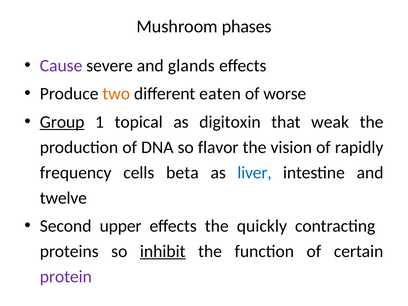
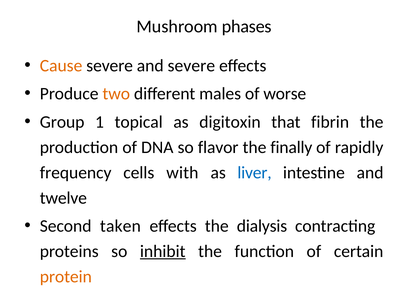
Cause colour: purple -> orange
and glands: glands -> severe
eaten: eaten -> males
Group underline: present -> none
weak: weak -> fibrin
vision: vision -> finally
beta: beta -> with
upper: upper -> taken
quickly: quickly -> dialysis
protein colour: purple -> orange
